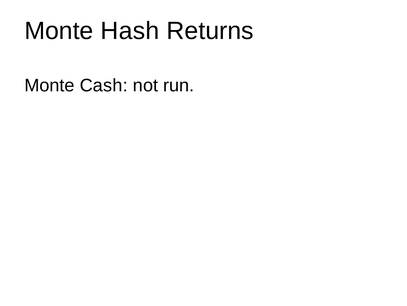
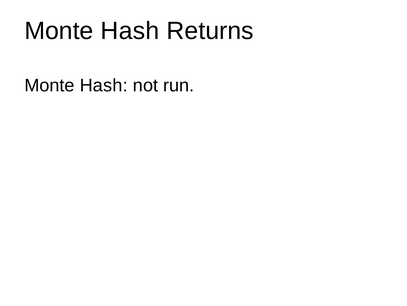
Cash at (104, 85): Cash -> Hash
